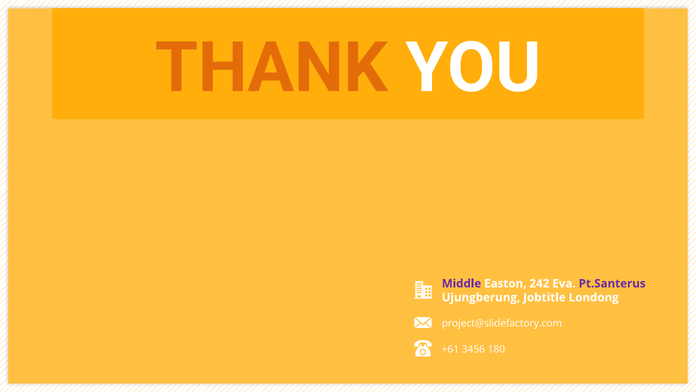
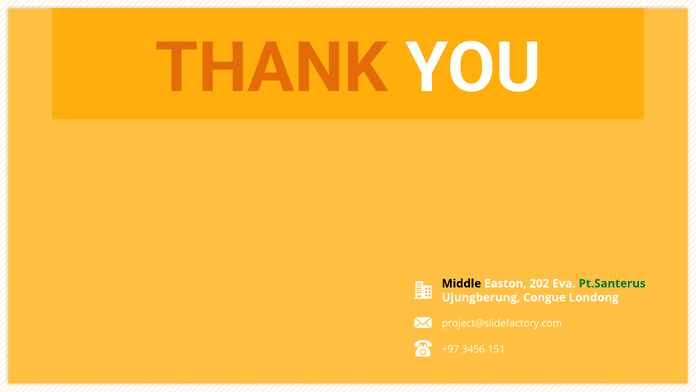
Middle colour: purple -> black
242: 242 -> 202
Pt.Santerus colour: purple -> green
Jobtitle: Jobtitle -> Congue
+61: +61 -> +97
180: 180 -> 151
